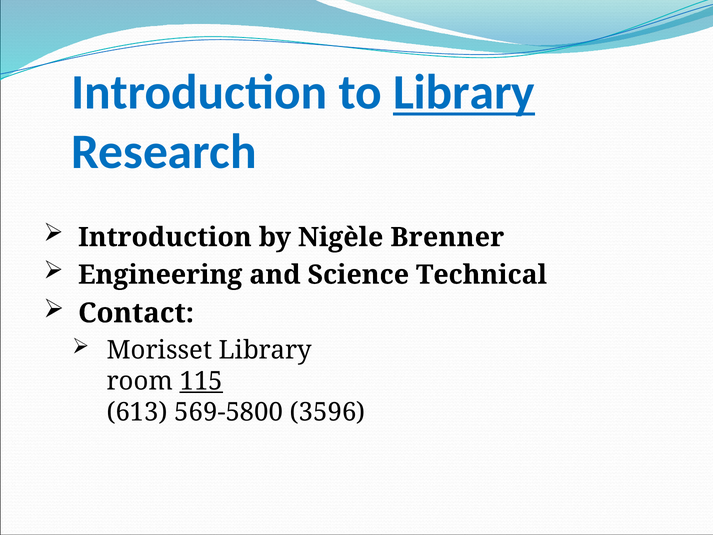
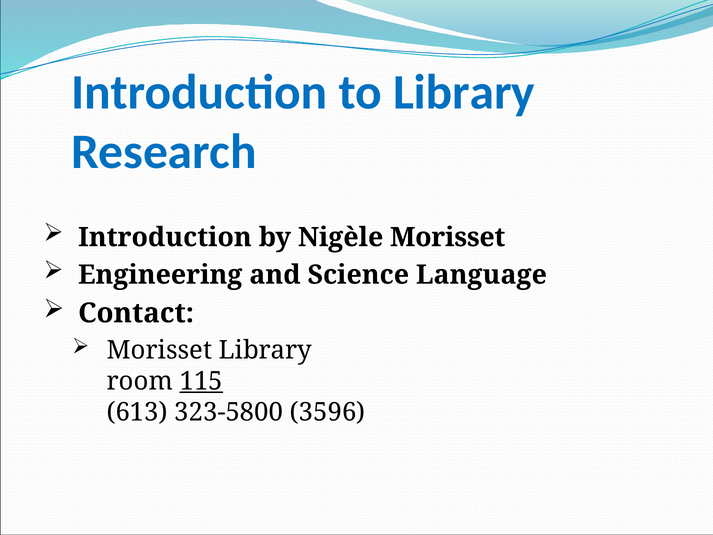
Library at (464, 93) underline: present -> none
Nigèle Brenner: Brenner -> Morisset
Technical: Technical -> Language
569-5800: 569-5800 -> 323-5800
